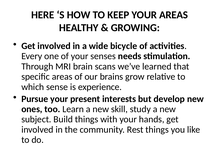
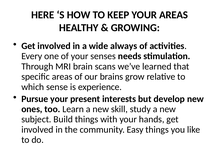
bicycle: bicycle -> always
Rest: Rest -> Easy
